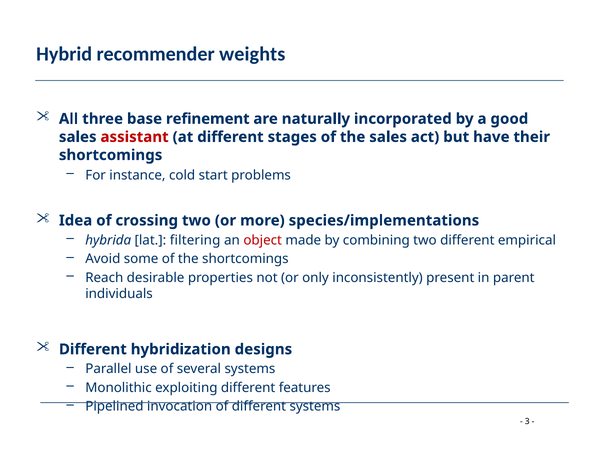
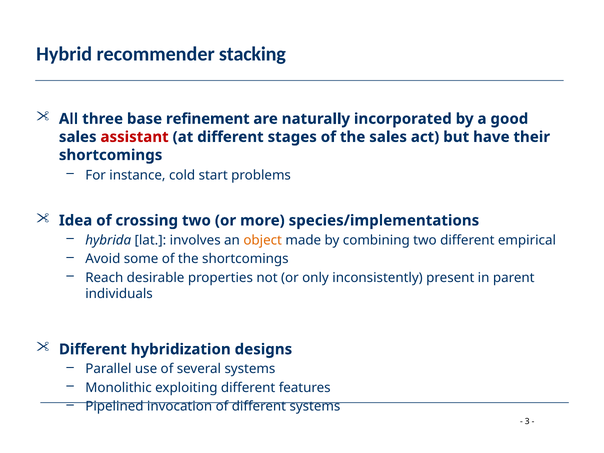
weights: weights -> stacking
filtering: filtering -> involves
object colour: red -> orange
